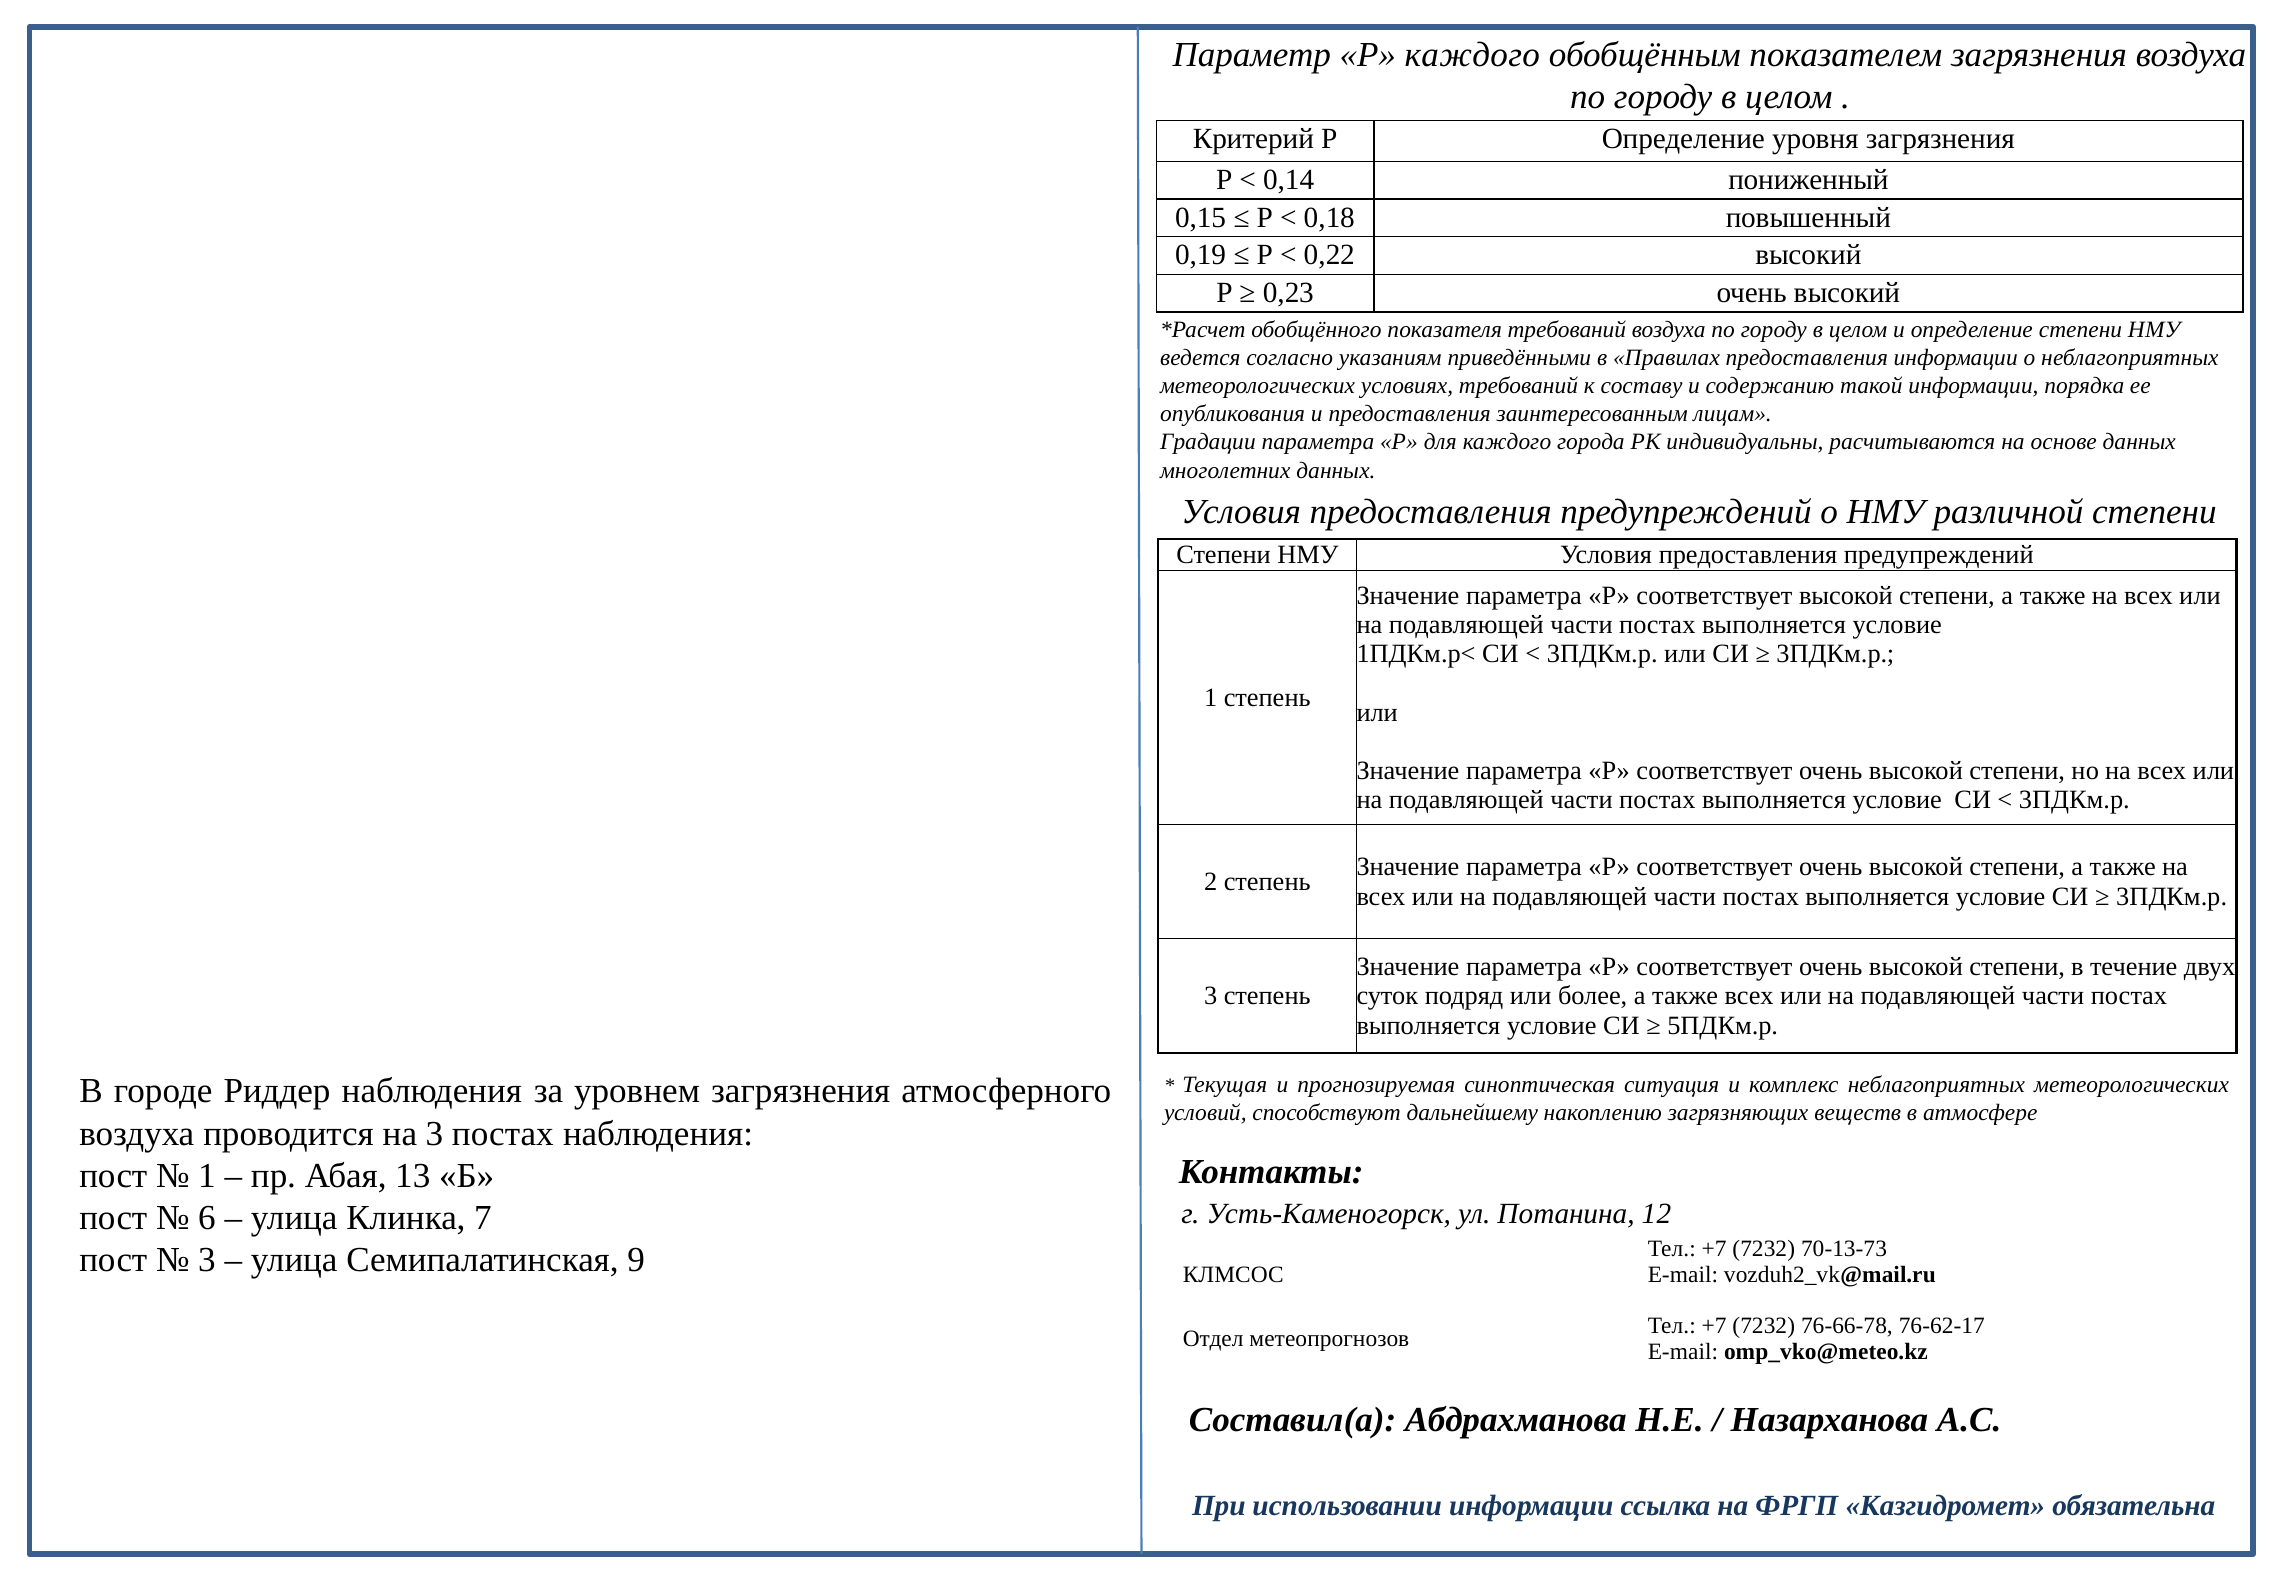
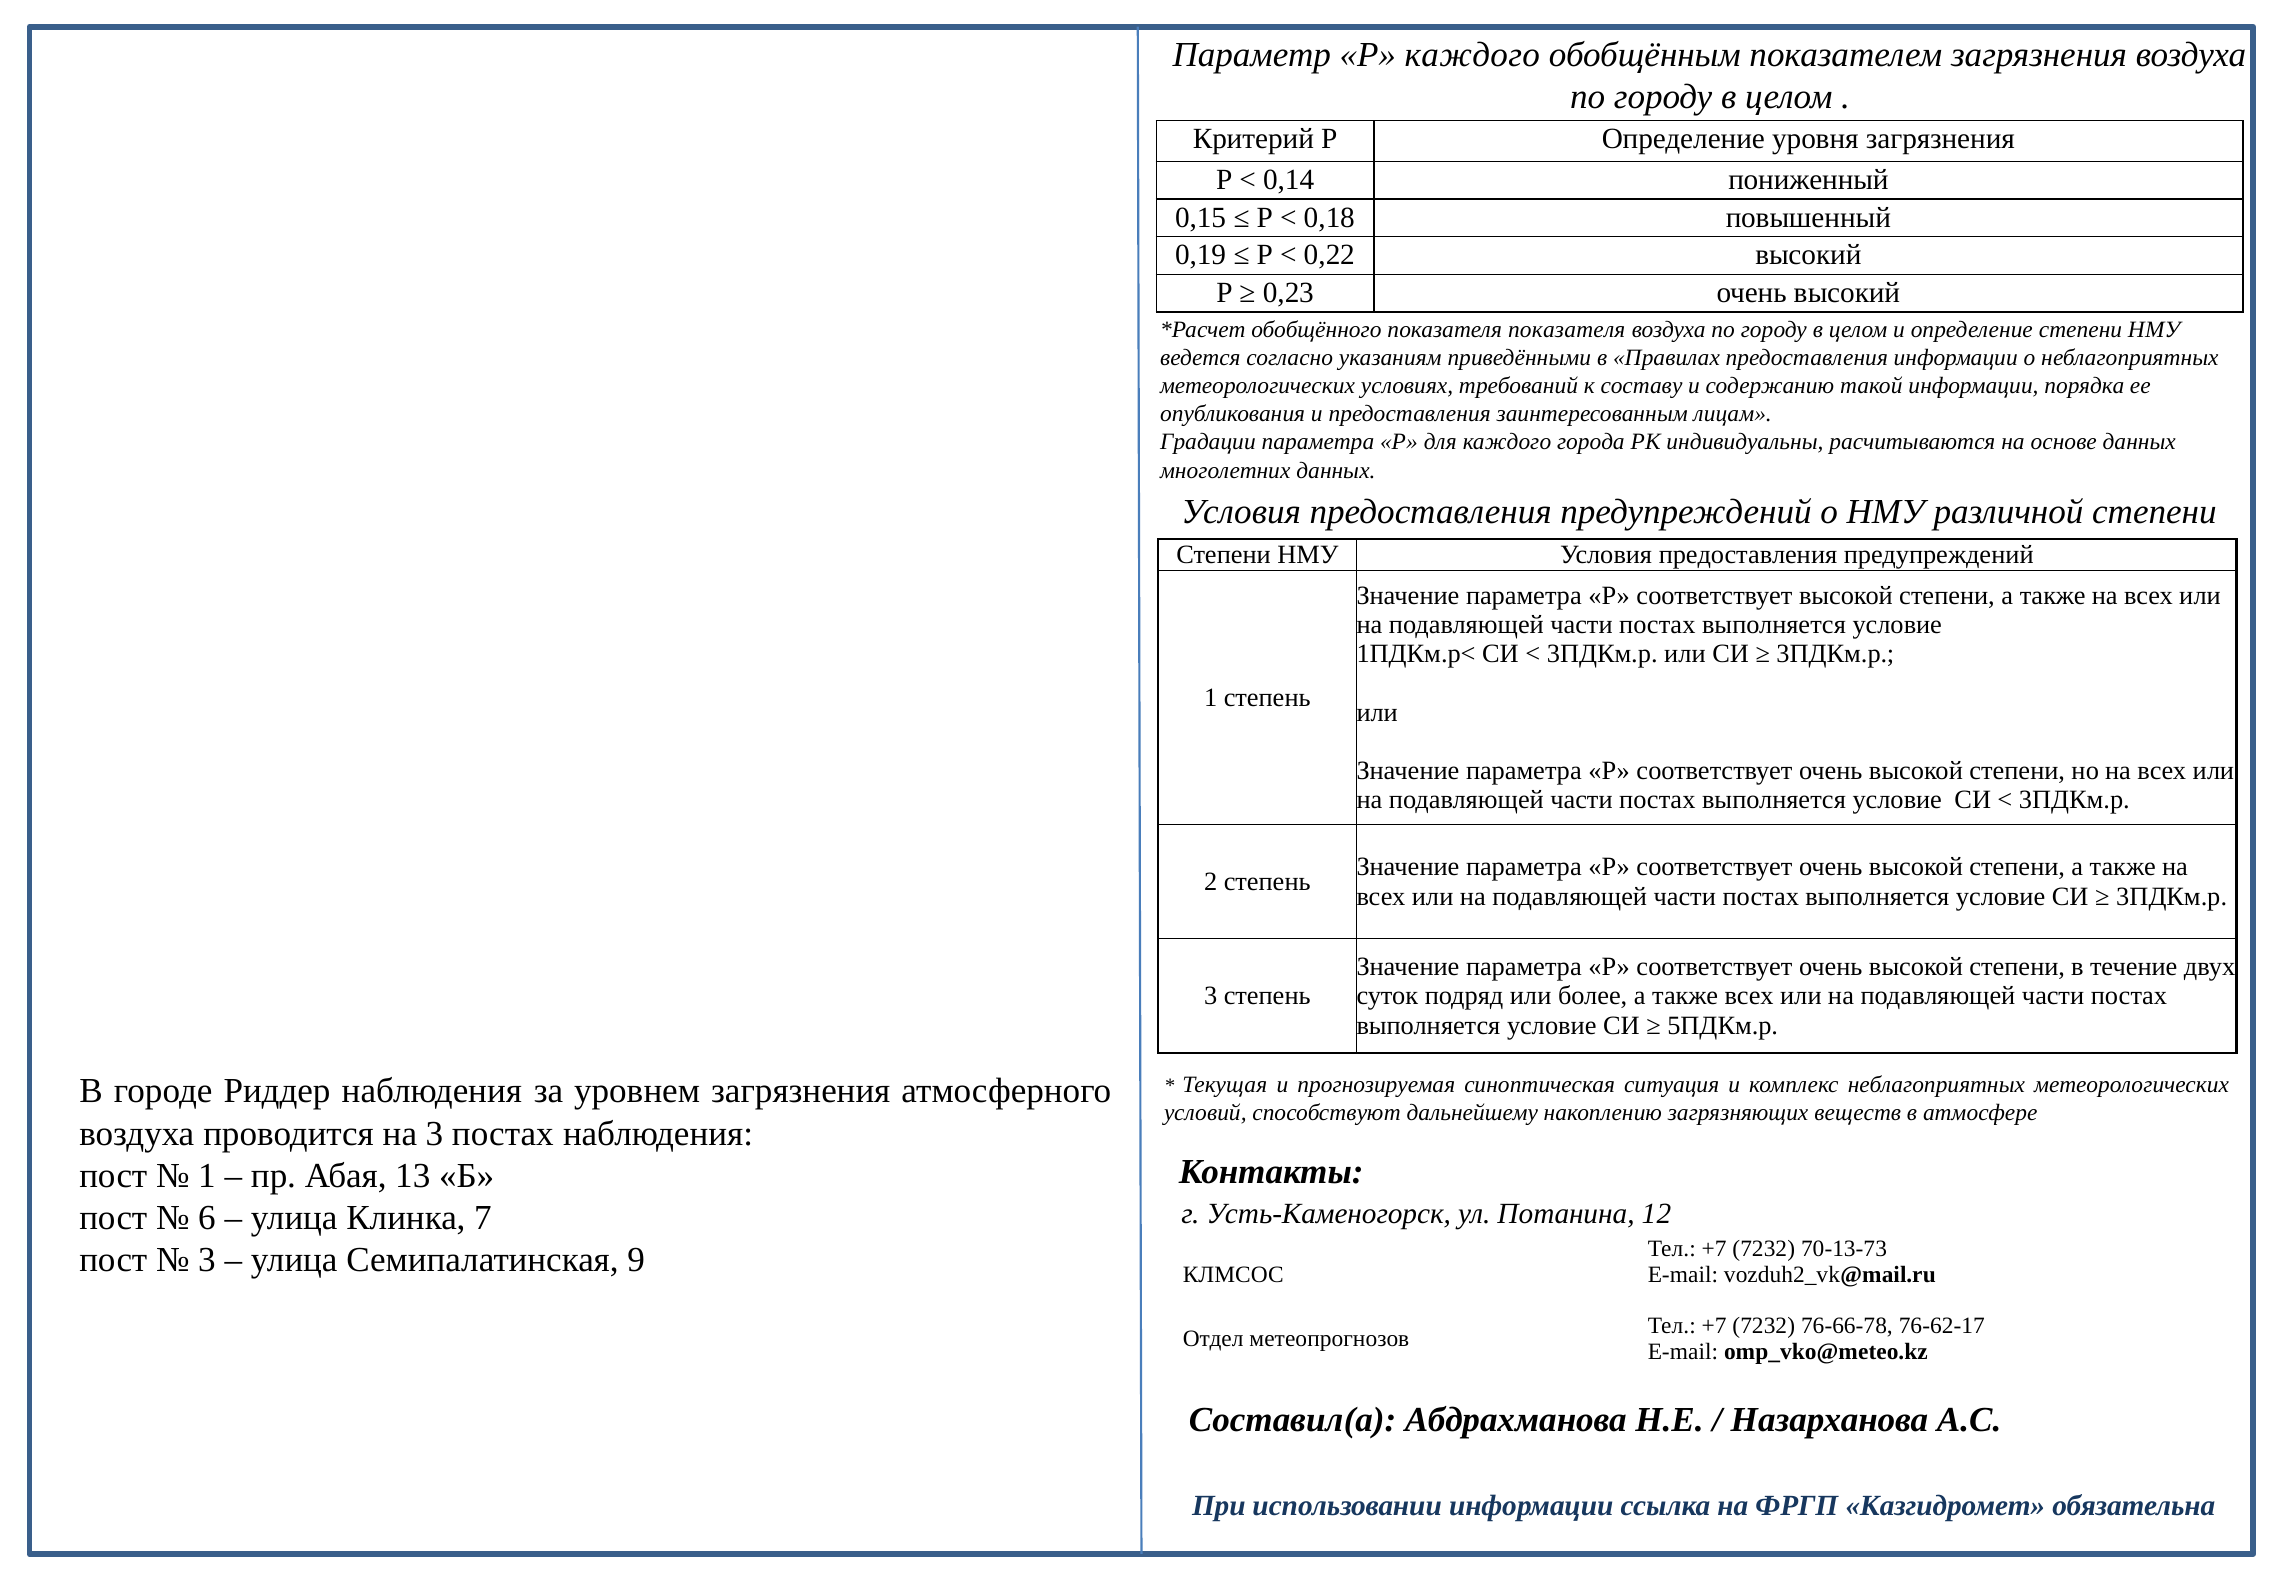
показателя требований: требований -> показателя
